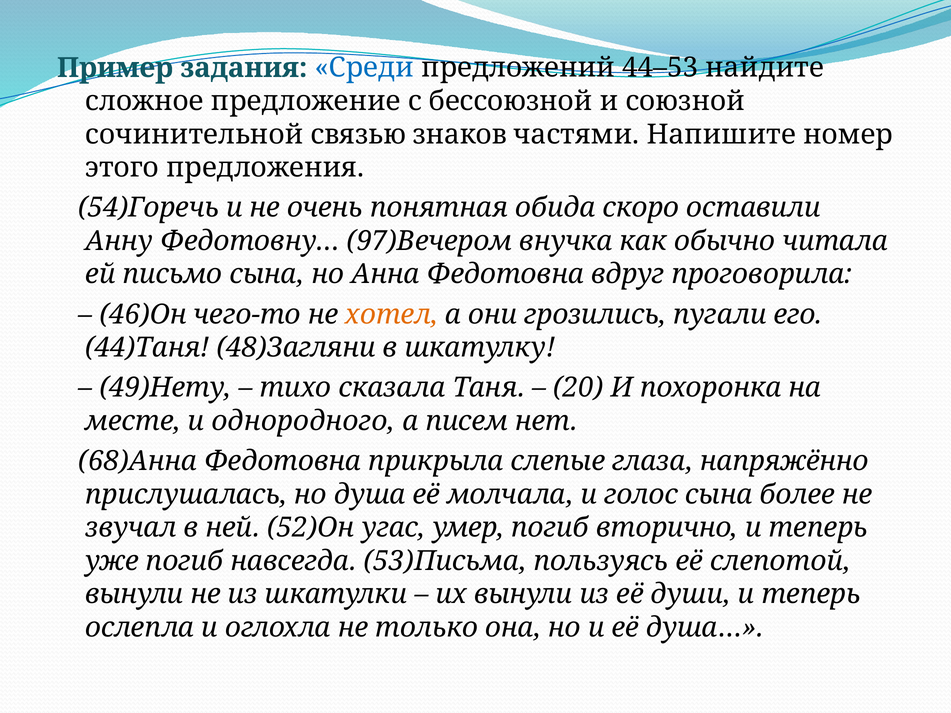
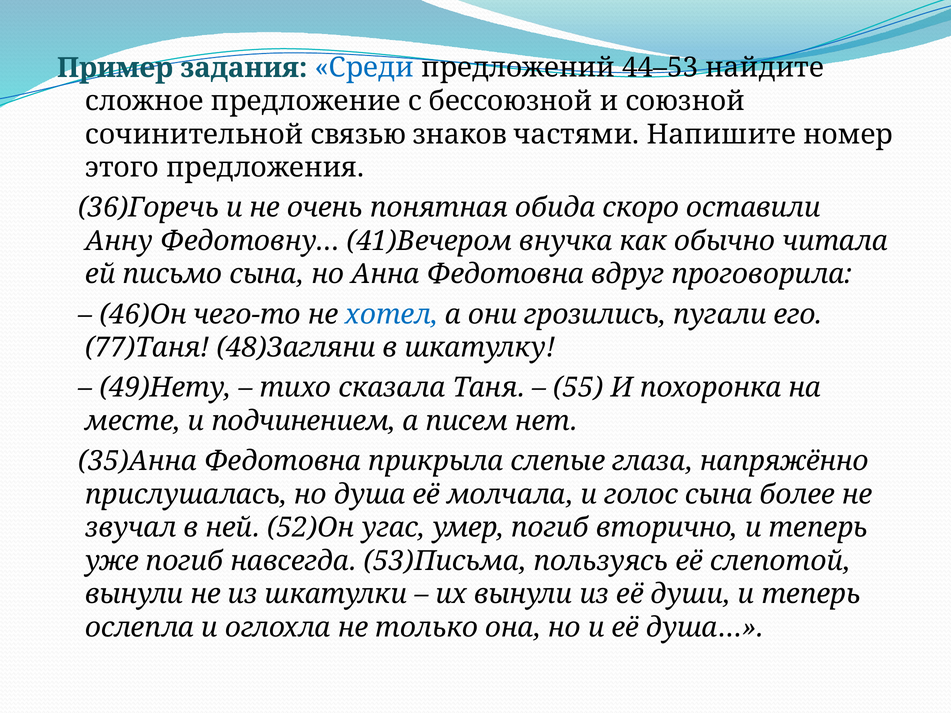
54)Горечь: 54)Горечь -> 36)Горечь
97)Вечером: 97)Вечером -> 41)Вечером
хотел colour: orange -> blue
44)Таня: 44)Таня -> 77)Таня
20: 20 -> 55
однородного: однородного -> подчинением
68)Анна: 68)Анна -> 35)Анна
